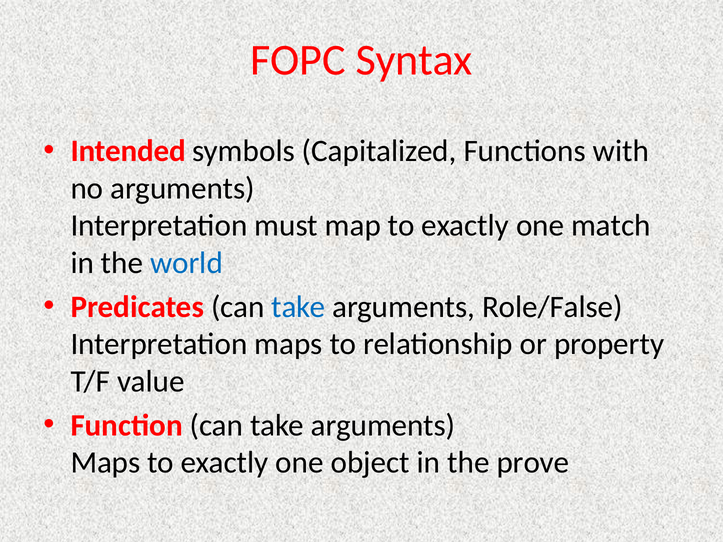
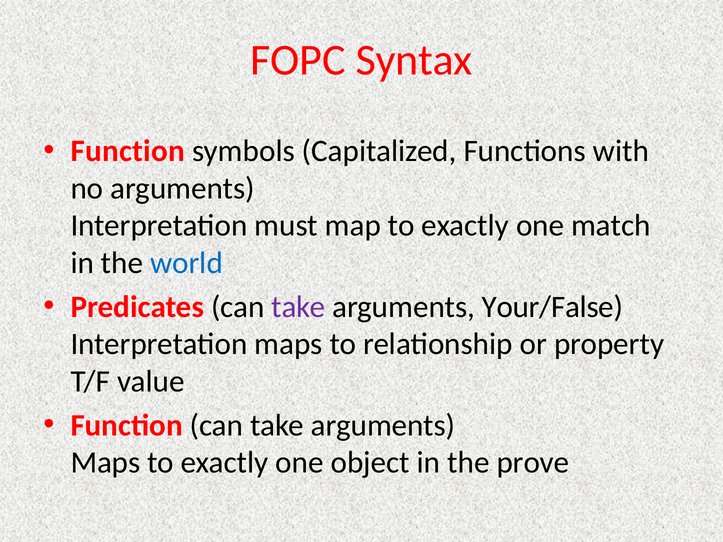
Intended at (128, 151): Intended -> Function
take at (298, 307) colour: blue -> purple
Role/False: Role/False -> Your/False
